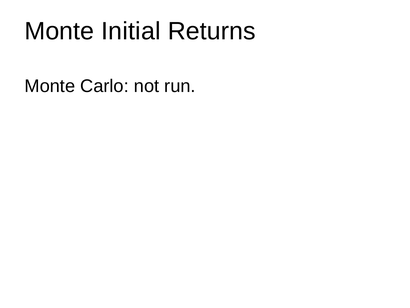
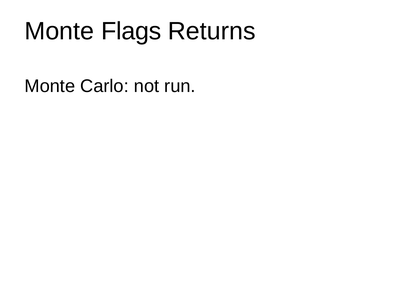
Initial: Initial -> Flags
